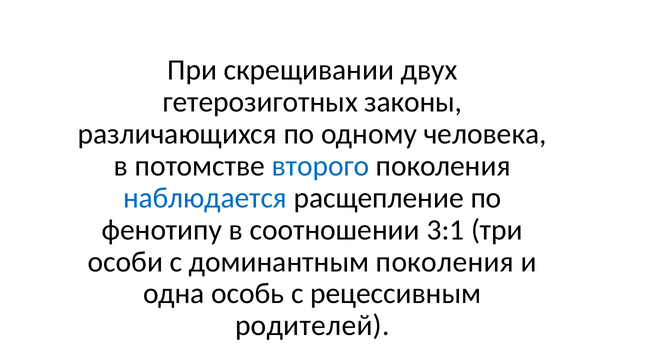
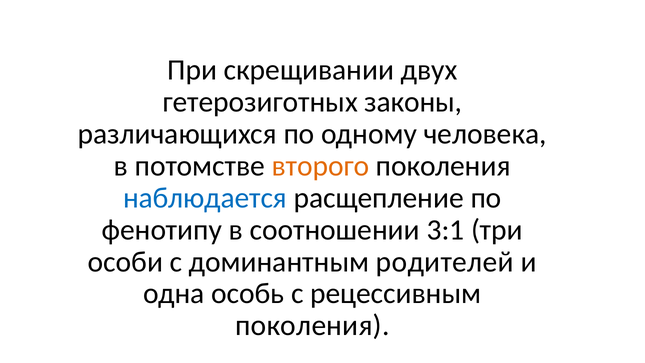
второго colour: blue -> orange
доминантным поколения: поколения -> родителей
родителей at (312, 325): родителей -> поколения
